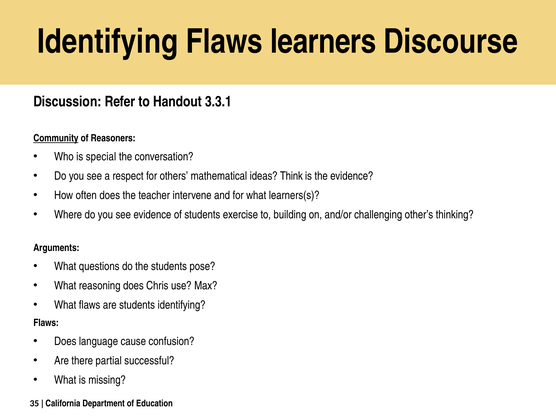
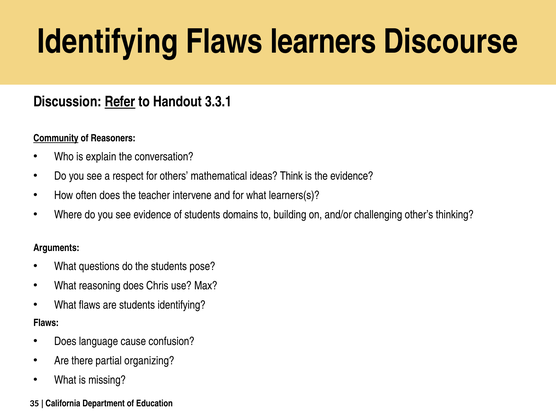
Refer underline: none -> present
special: special -> explain
exercise: exercise -> domains
successful: successful -> organizing
